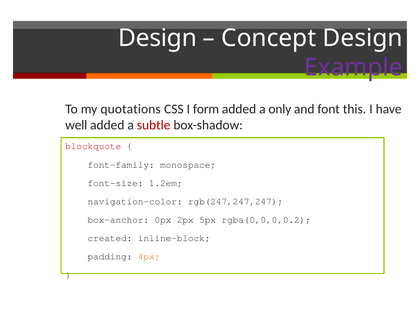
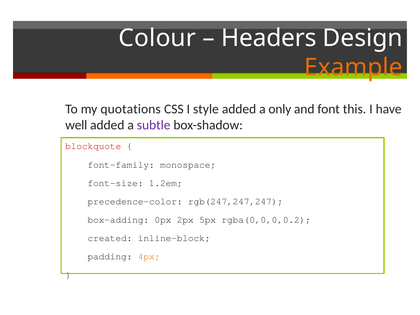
Design at (158, 38): Design -> Colour
Concept: Concept -> Headers
Example colour: purple -> orange
form: form -> style
subtle colour: red -> purple
navigation-color: navigation-color -> precedence-color
box-anchor: box-anchor -> box-adding
